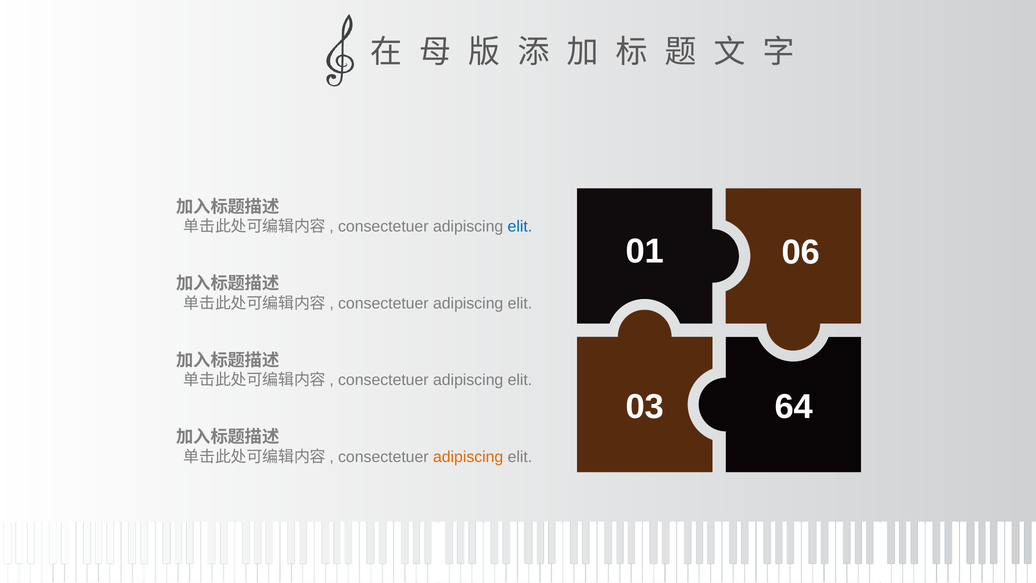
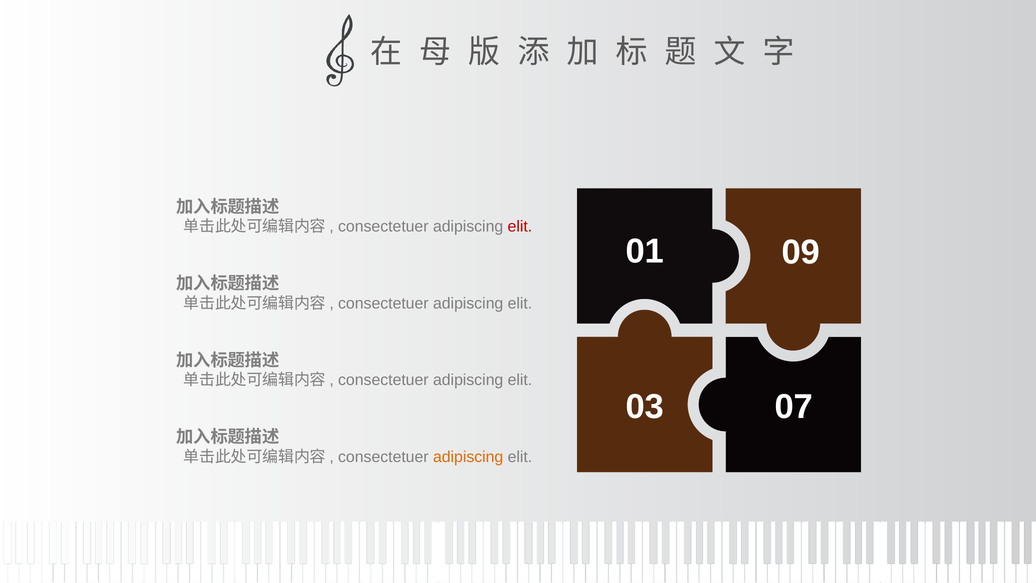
elit at (520, 227) colour: blue -> red
06: 06 -> 09
64: 64 -> 07
